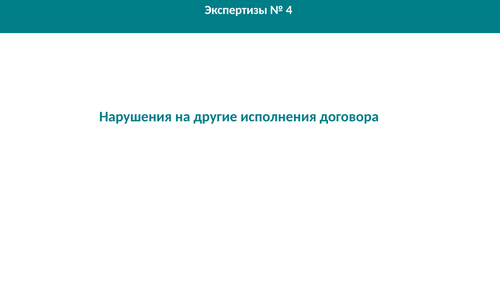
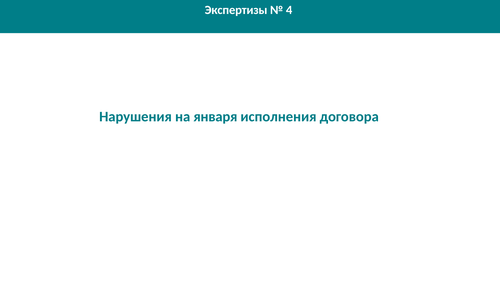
другие: другие -> января
